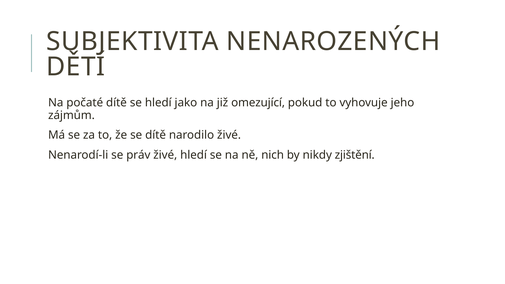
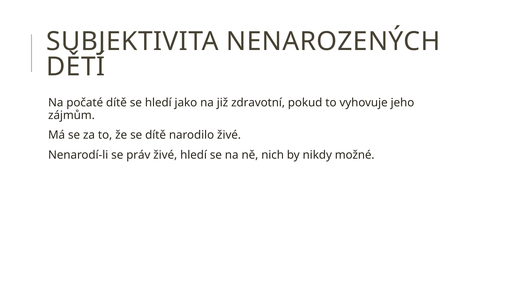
omezující: omezující -> zdravotní
zjištění: zjištění -> možné
